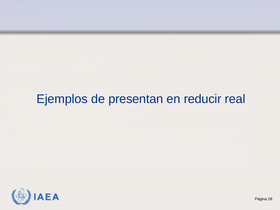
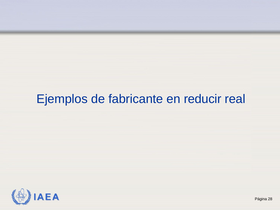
presentan: presentan -> fabricante
